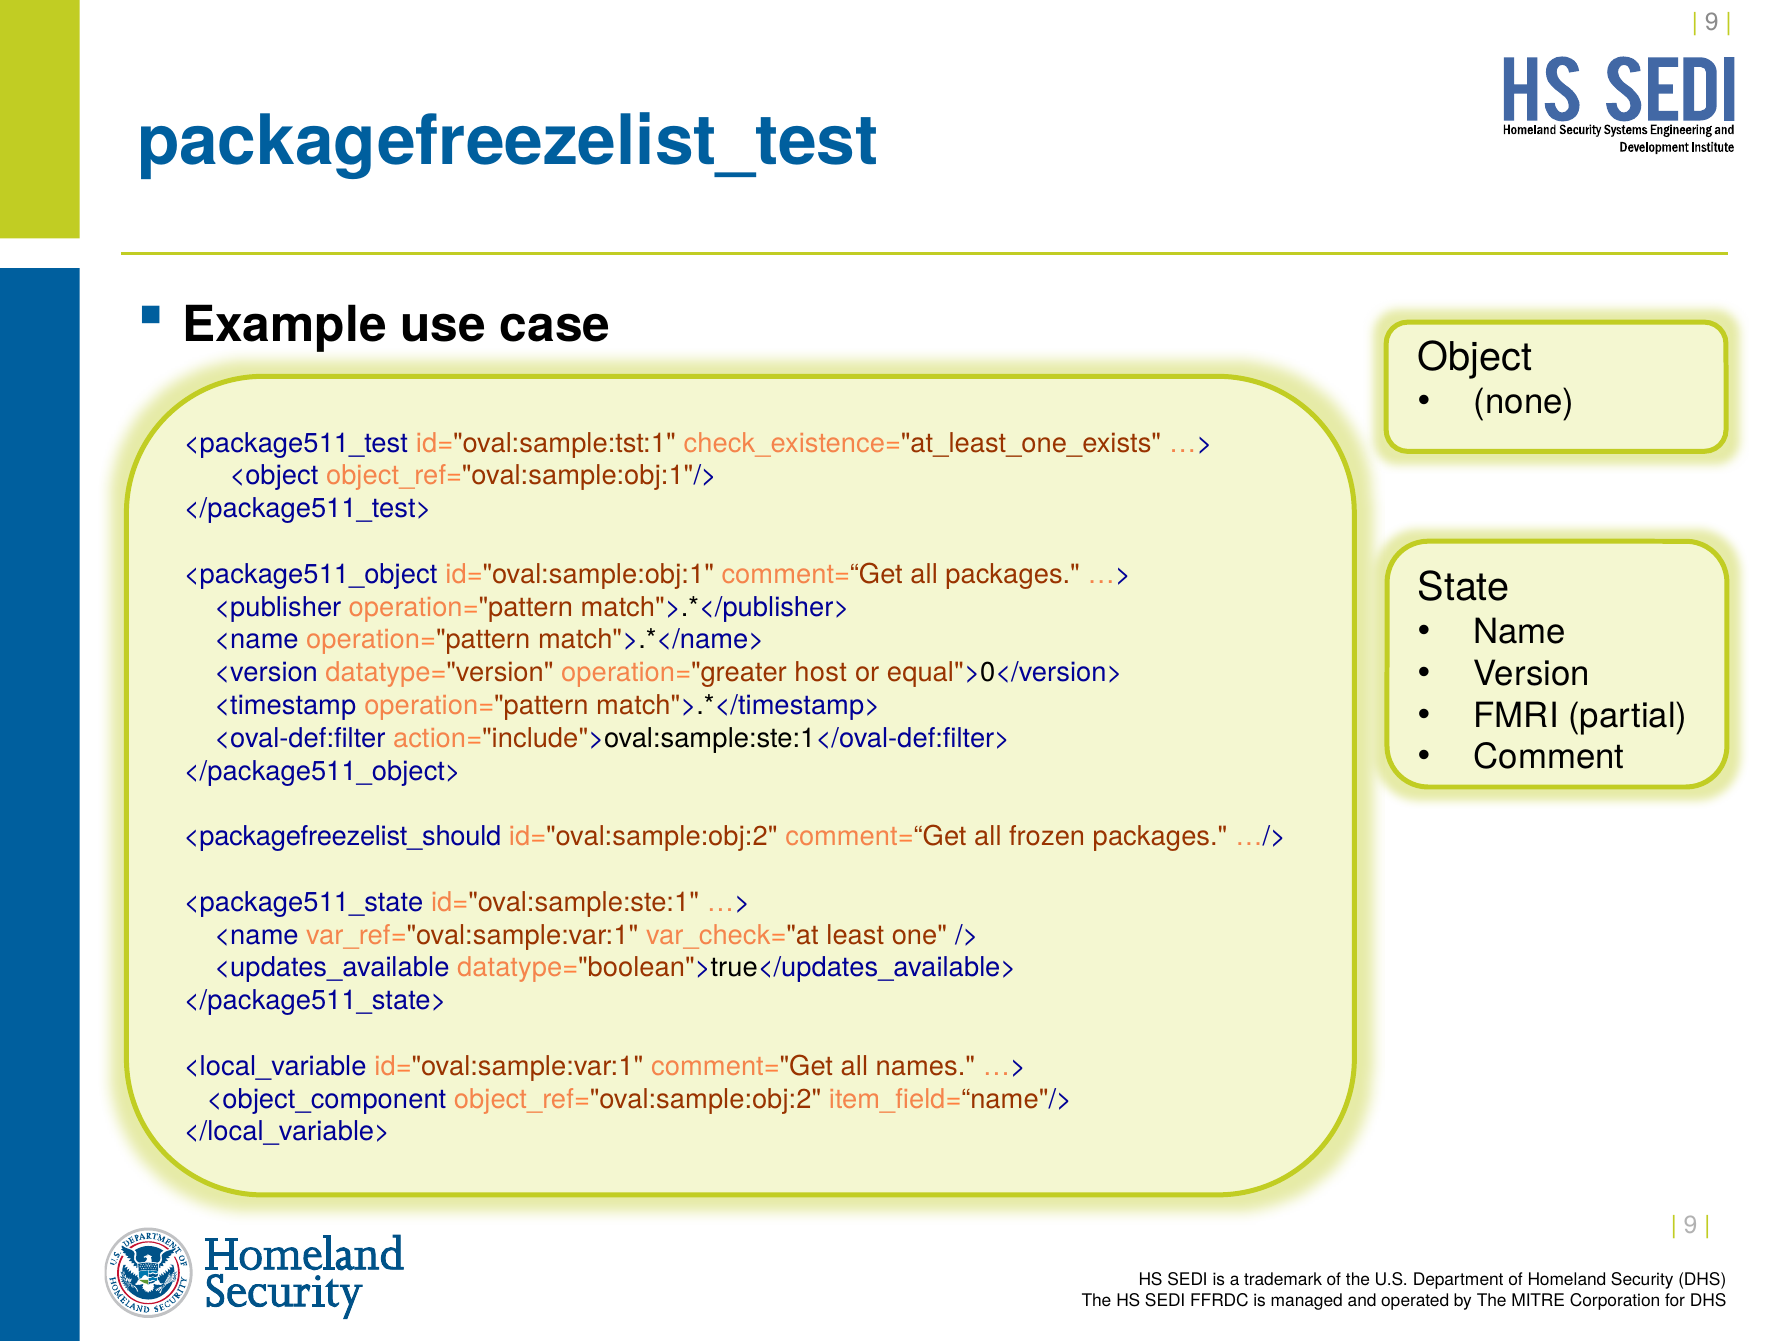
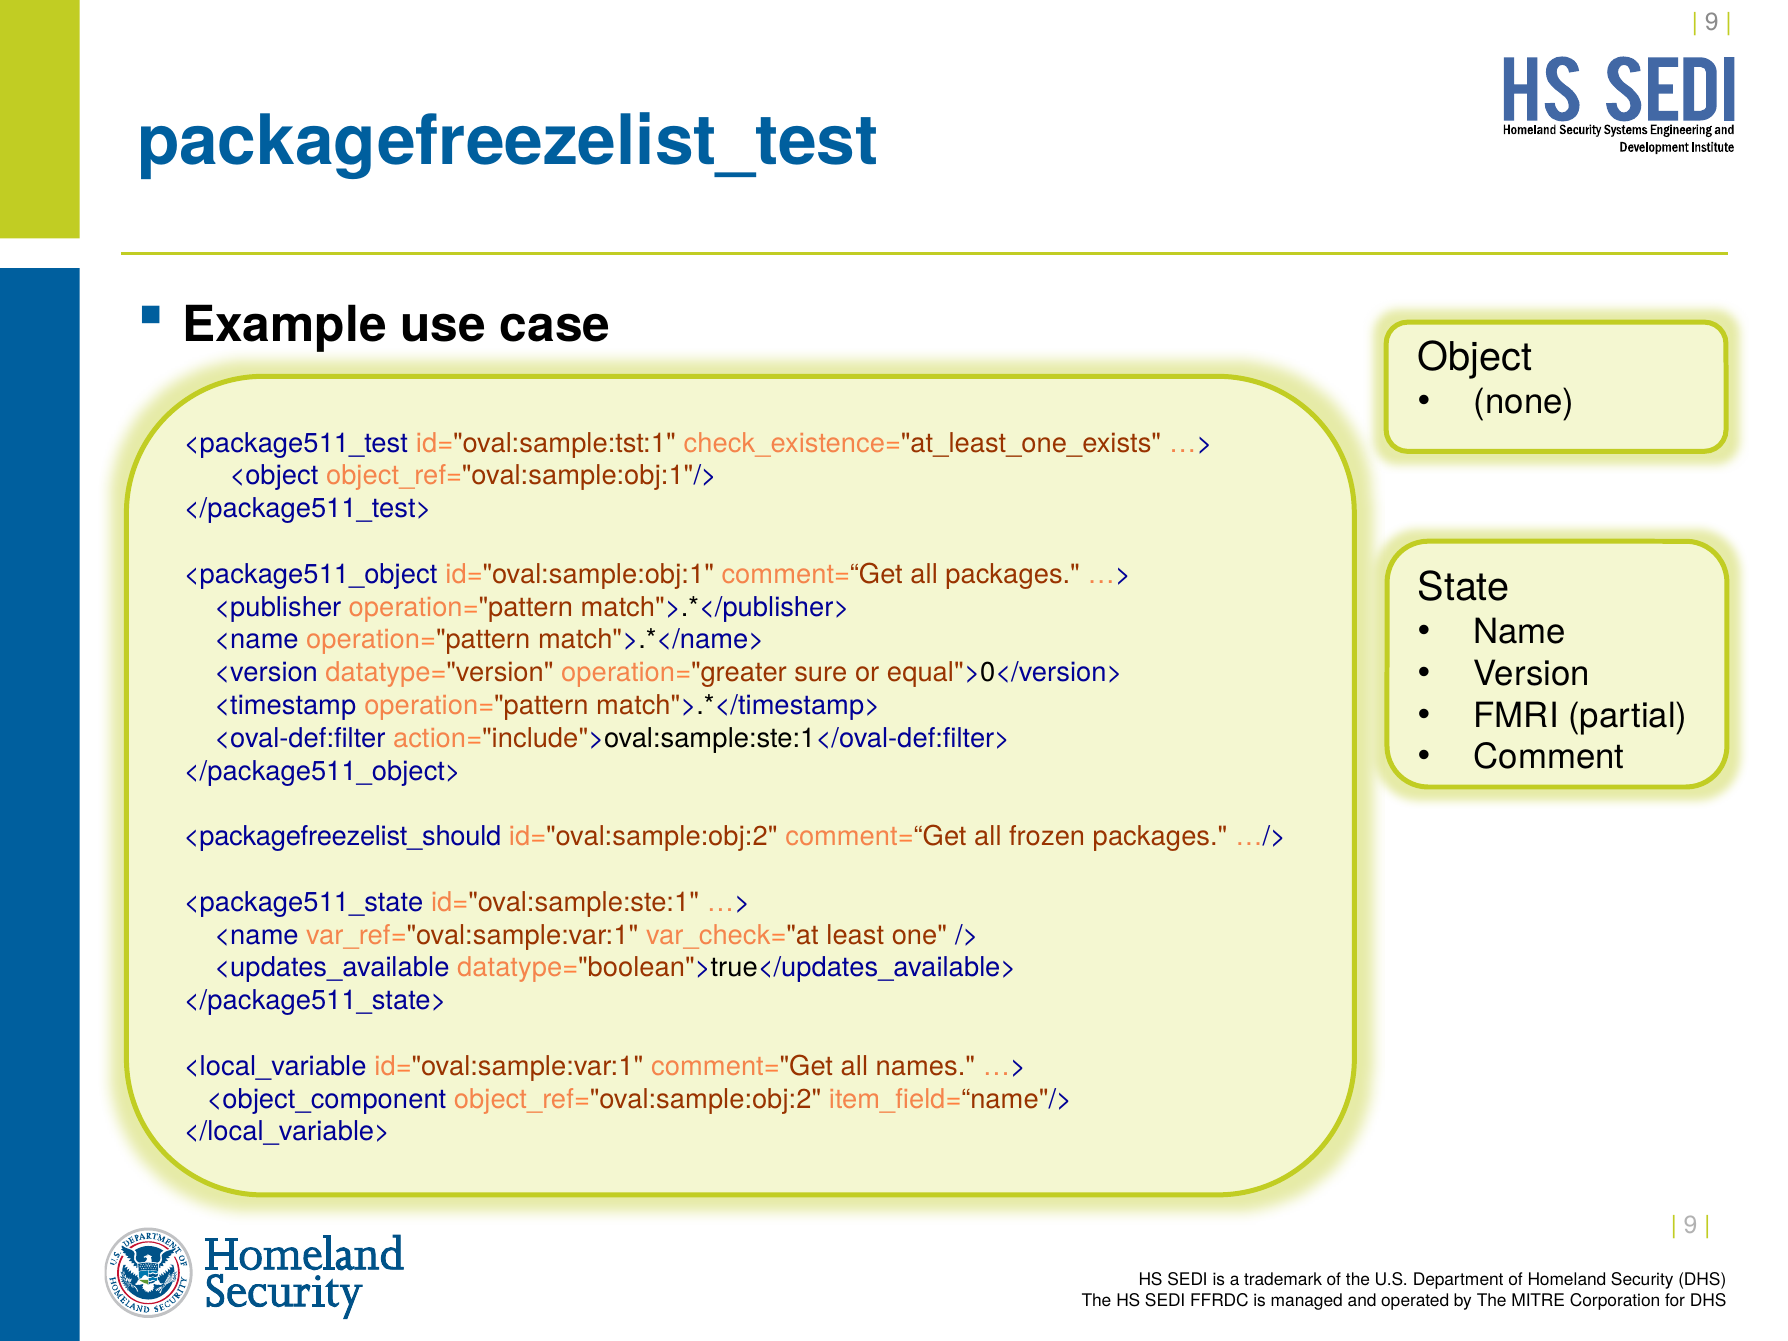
host: host -> sure
